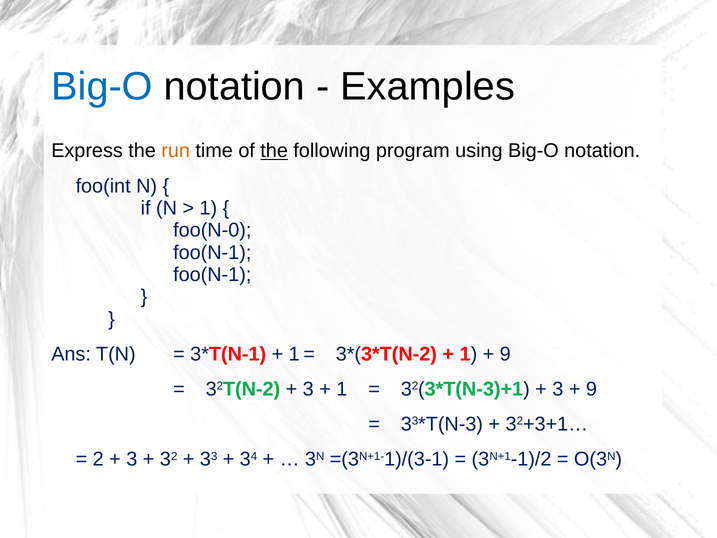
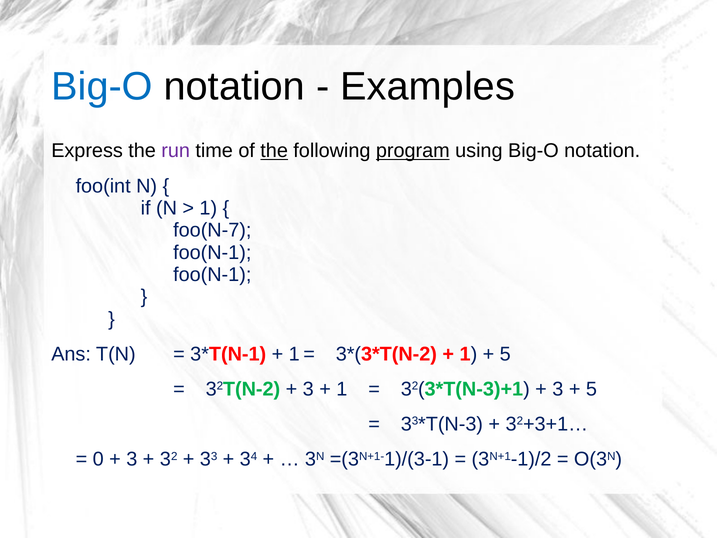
run colour: orange -> purple
program underline: none -> present
foo(N-0: foo(N-0 -> foo(N-7
9 at (505, 354): 9 -> 5
9 at (591, 389): 9 -> 5
2: 2 -> 0
